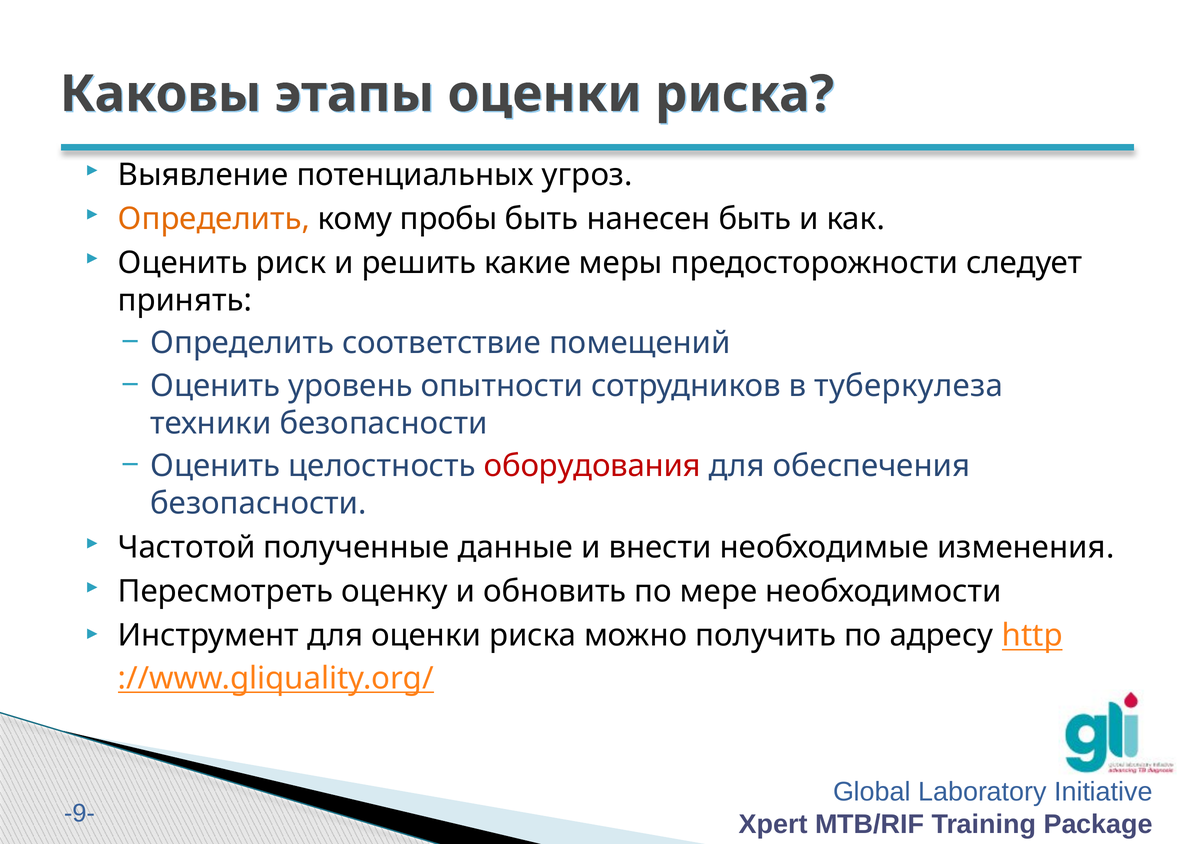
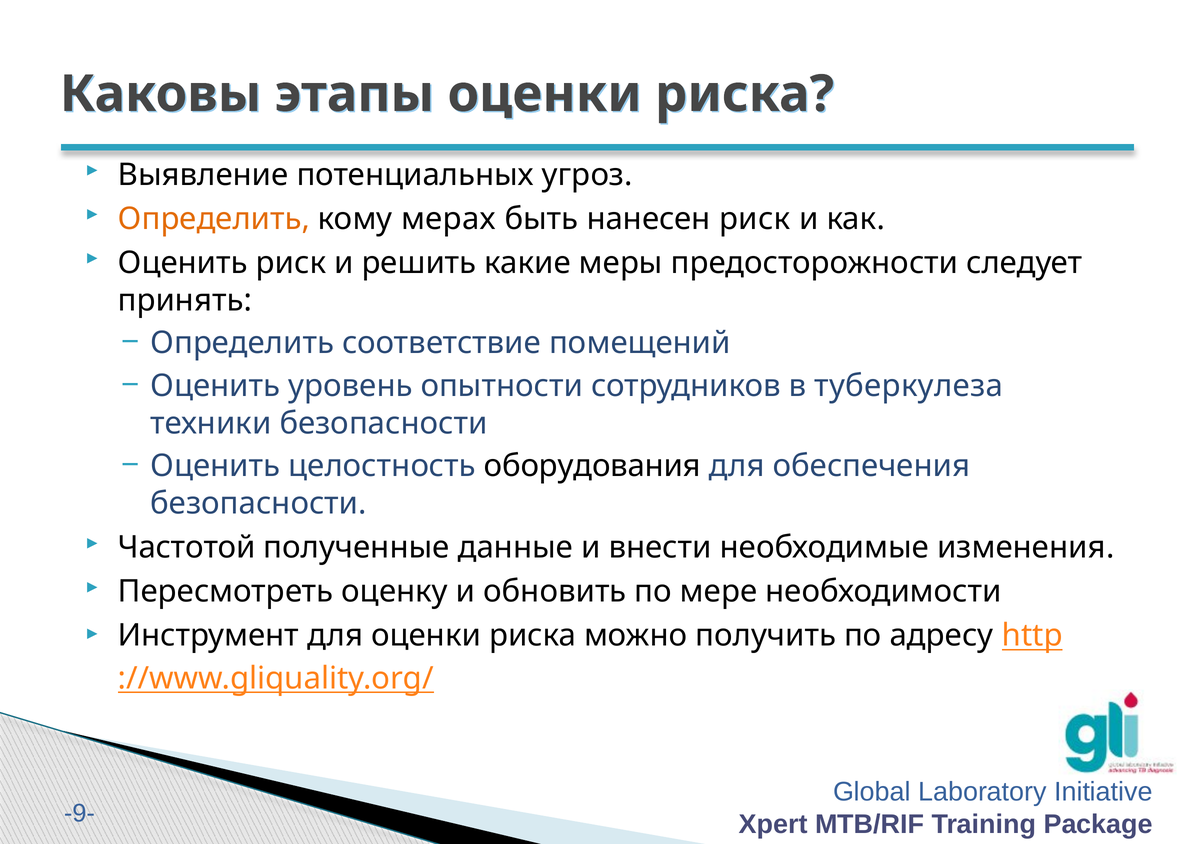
пробы: пробы -> мерах
нанесен быть: быть -> риск
оборудования colour: red -> black
